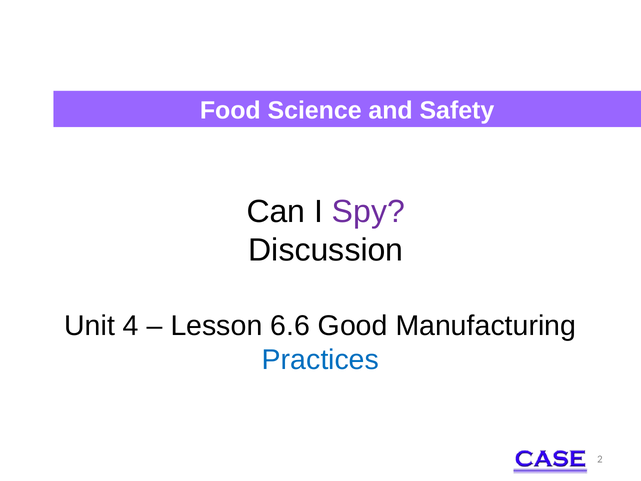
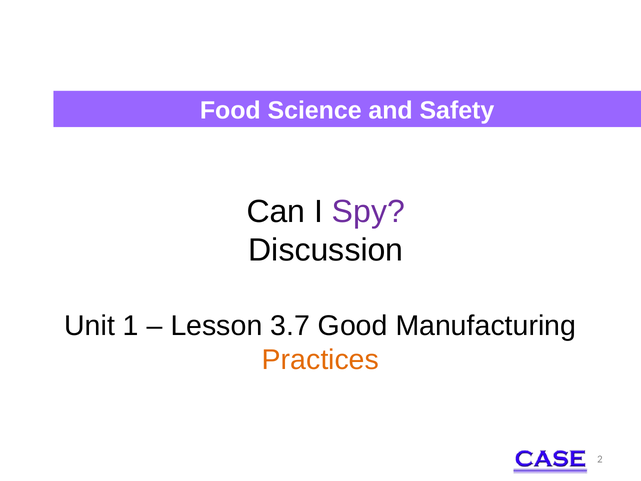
4: 4 -> 1
6.6: 6.6 -> 3.7
Practices colour: blue -> orange
